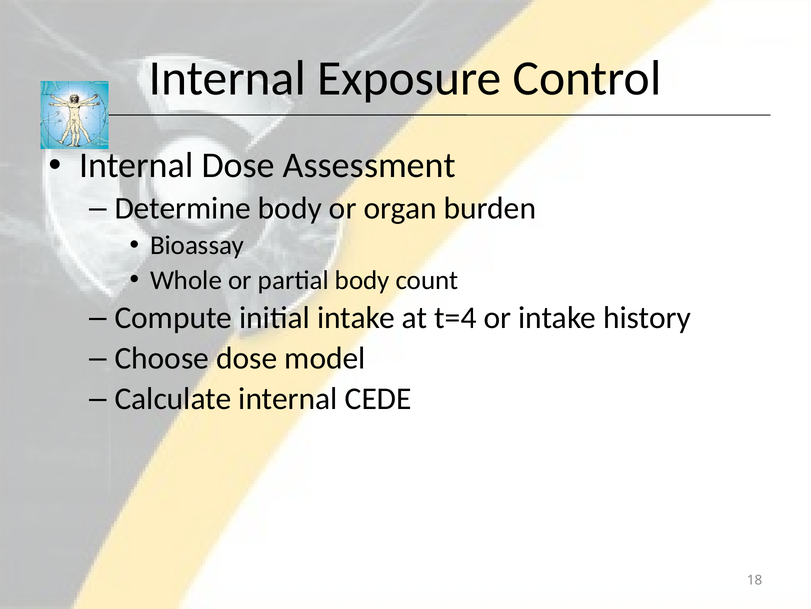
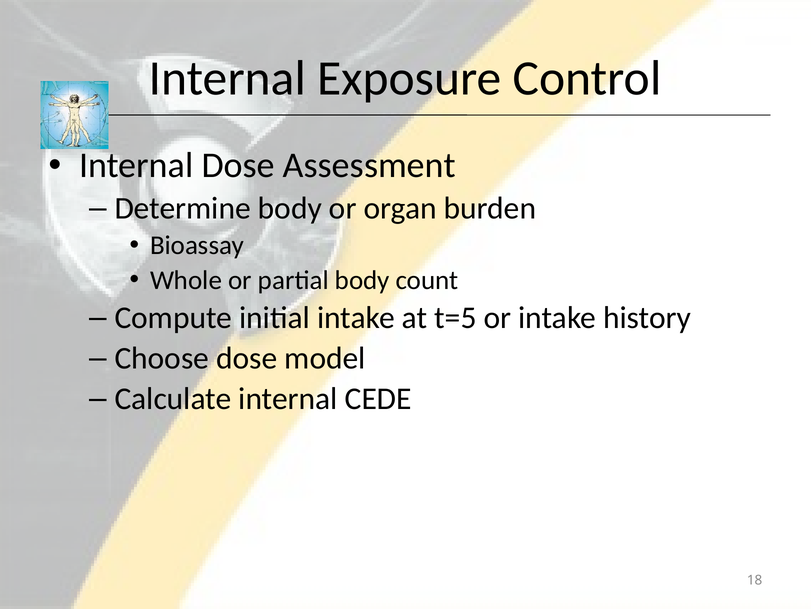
t=4: t=4 -> t=5
